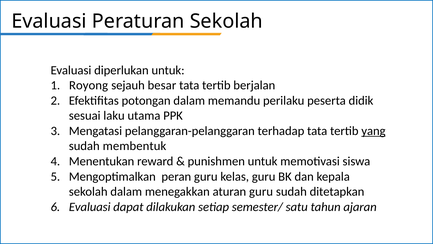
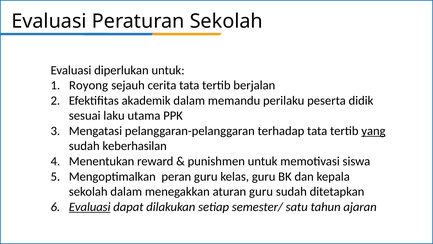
besar: besar -> cerita
potongan: potongan -> akademik
membentuk: membentuk -> keberhasilan
Evaluasi at (90, 207) underline: none -> present
